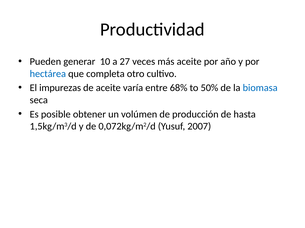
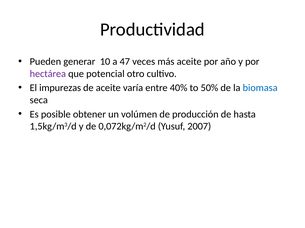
27: 27 -> 47
hectárea colour: blue -> purple
completa: completa -> potencial
68%: 68% -> 40%
